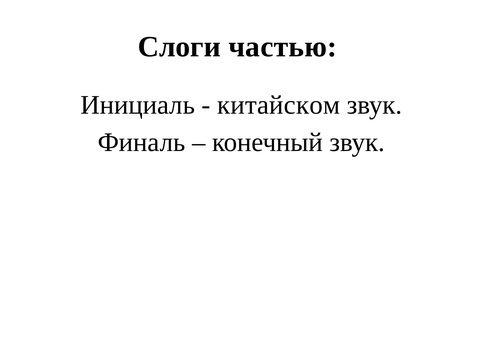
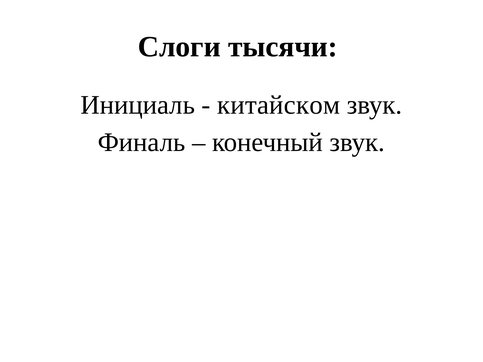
частью: частью -> тысячи
